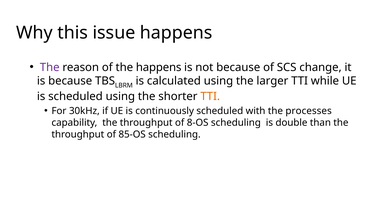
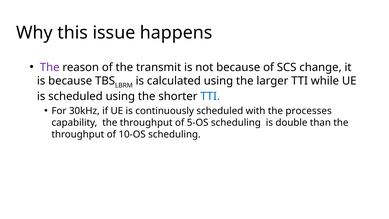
the happens: happens -> transmit
TTI at (210, 96) colour: orange -> blue
8-OS: 8-OS -> 5-OS
85-OS: 85-OS -> 10-OS
